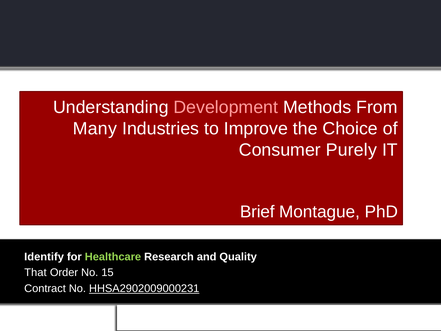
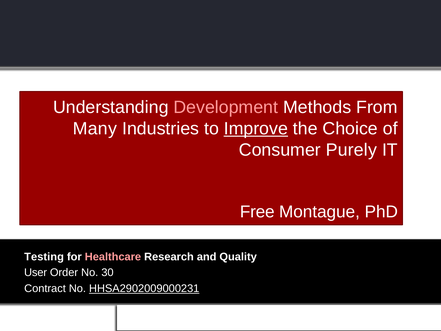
Improve underline: none -> present
Brief: Brief -> Free
Identify: Identify -> Testing
Healthcare colour: light green -> pink
That: That -> User
15: 15 -> 30
